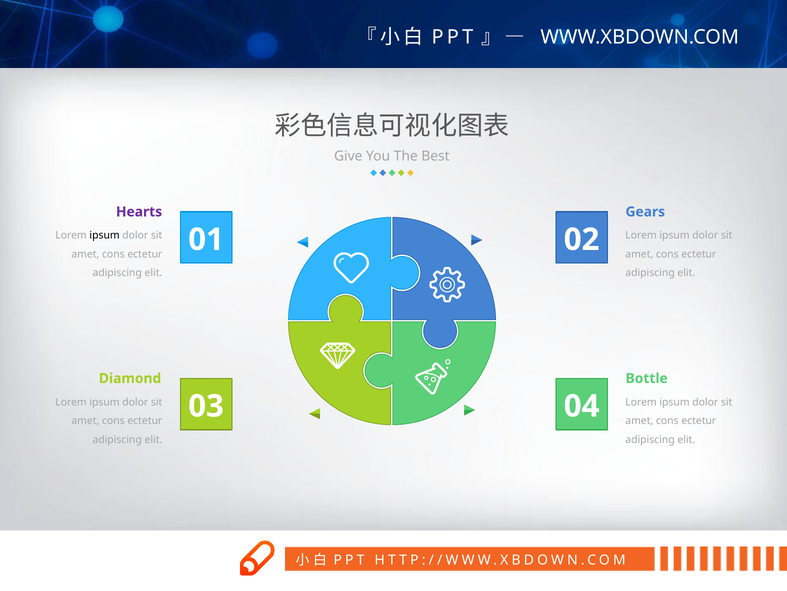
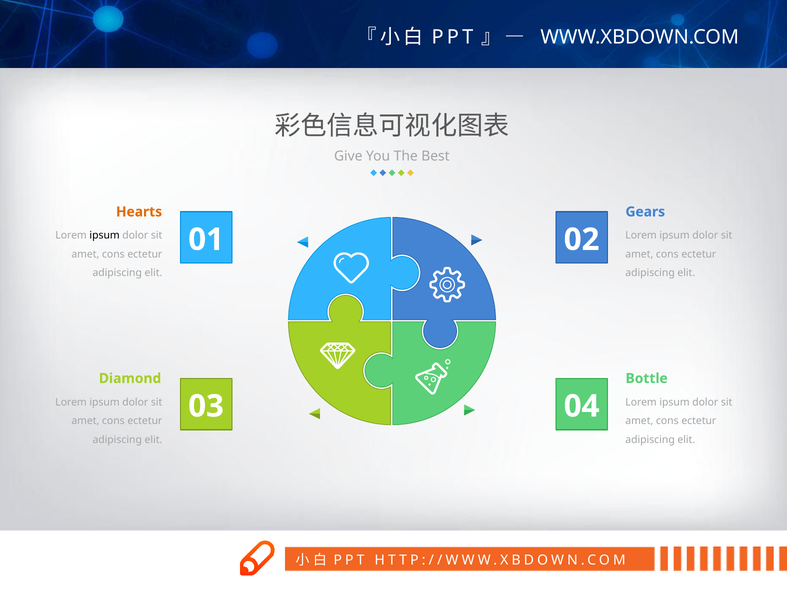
Hearts colour: purple -> orange
